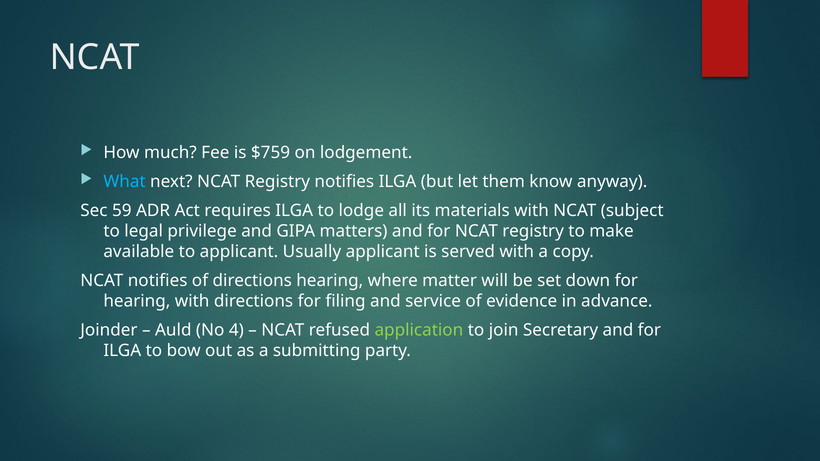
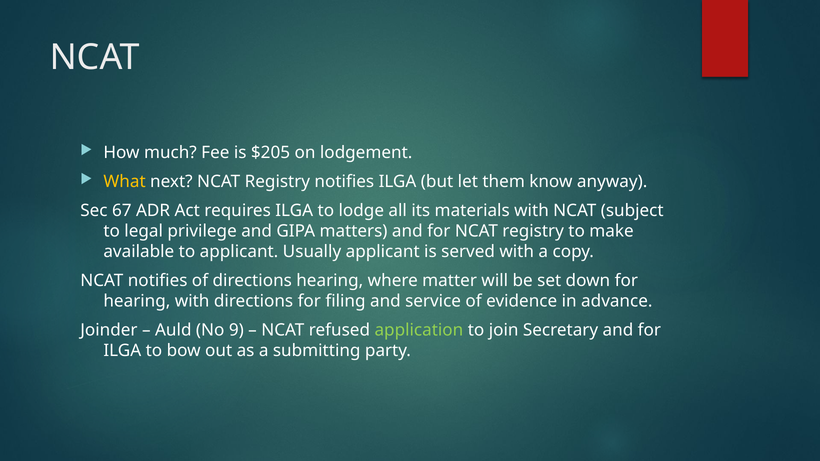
$759: $759 -> $205
What colour: light blue -> yellow
59: 59 -> 67
4: 4 -> 9
